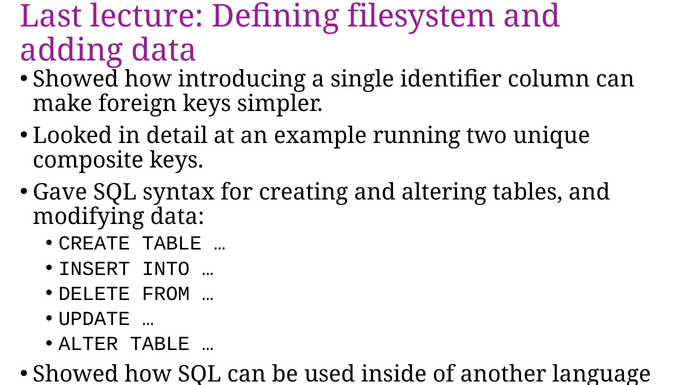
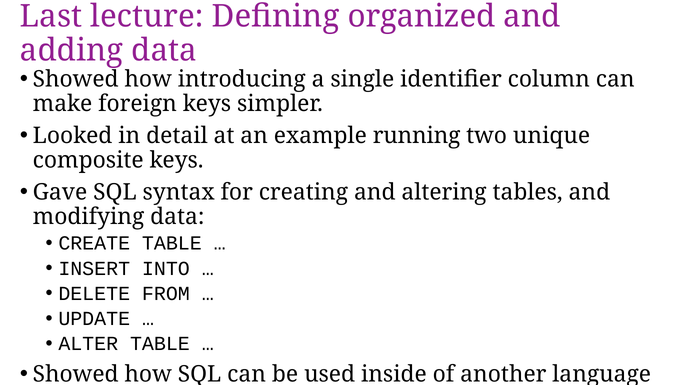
filesystem: filesystem -> organized
